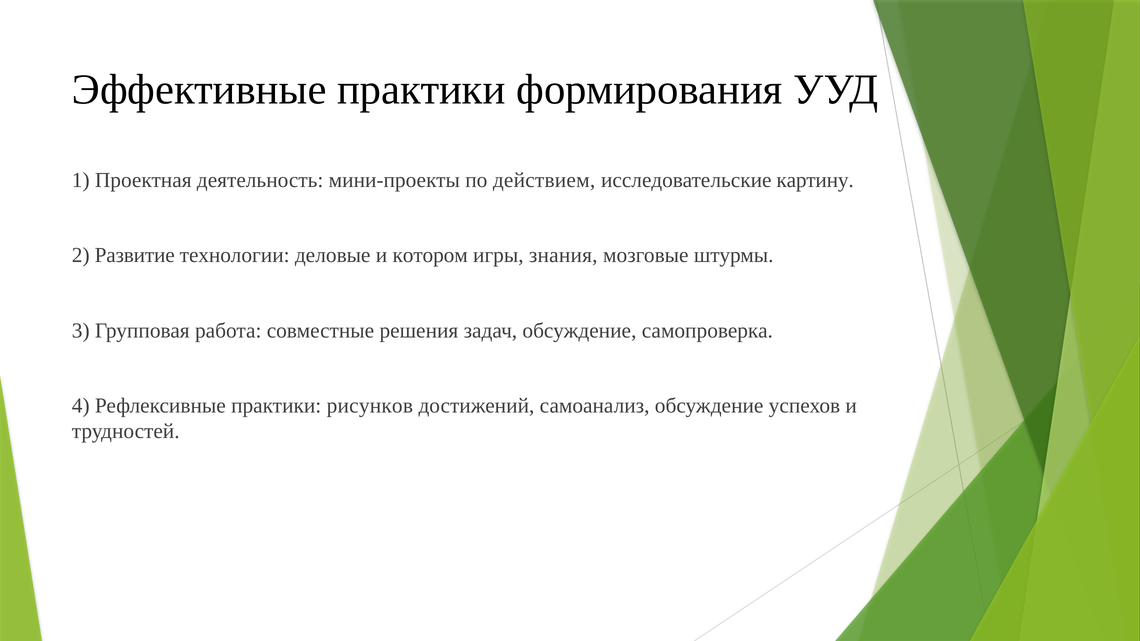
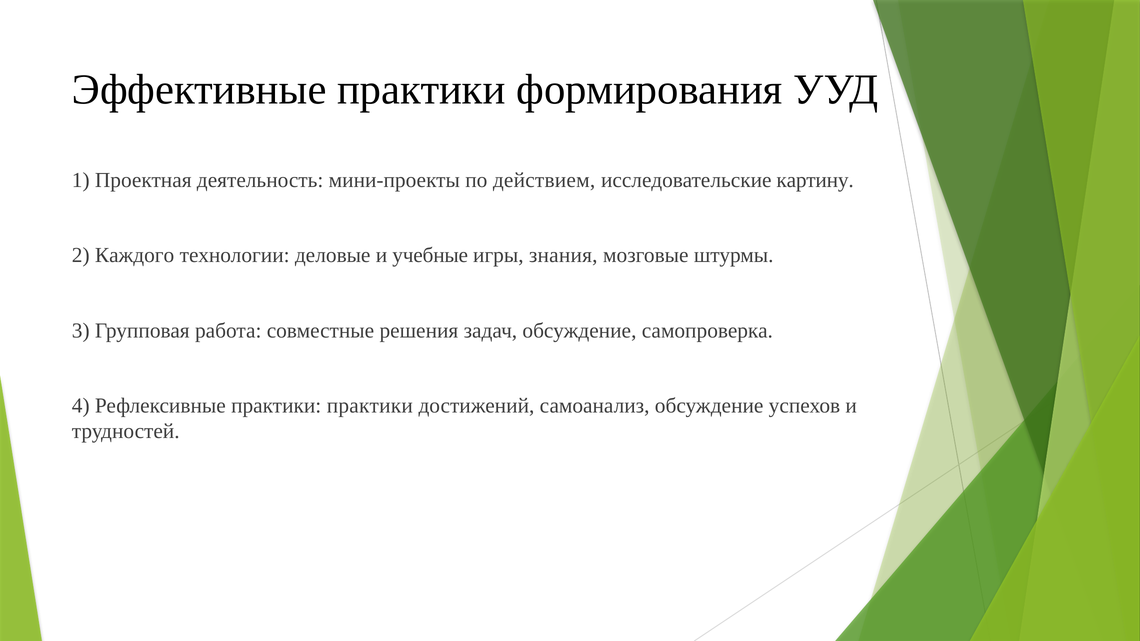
Развитие: Развитие -> Каждого
котором: котором -> учебные
практики рисунков: рисунков -> практики
